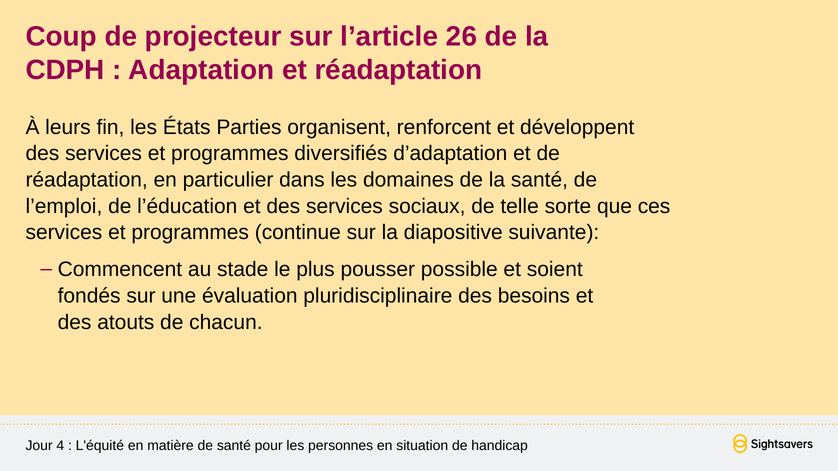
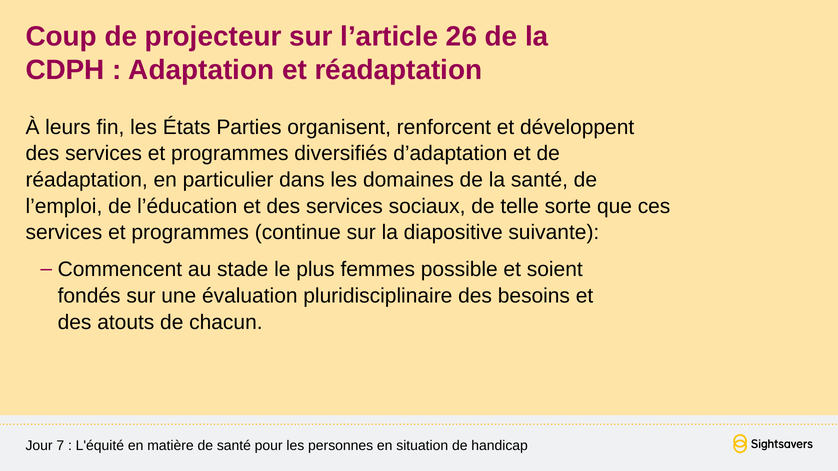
pousser: pousser -> femmes
4: 4 -> 7
